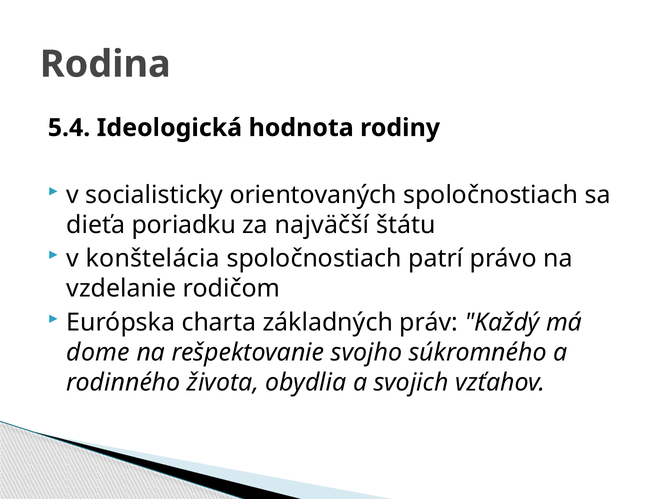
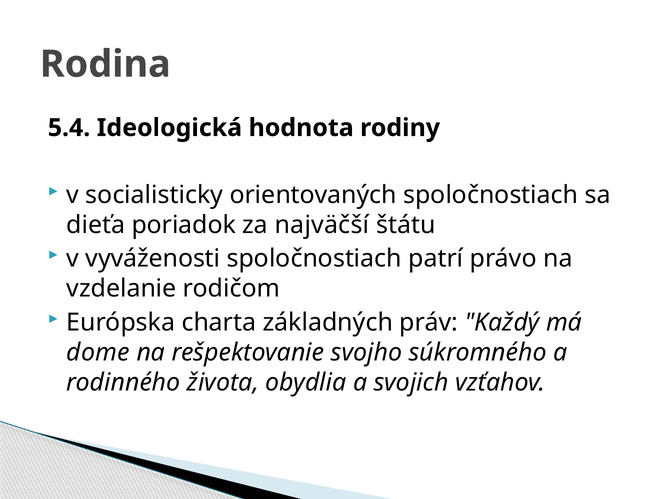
poriadku: poriadku -> poriadok
konštelácia: konštelácia -> vyváženosti
